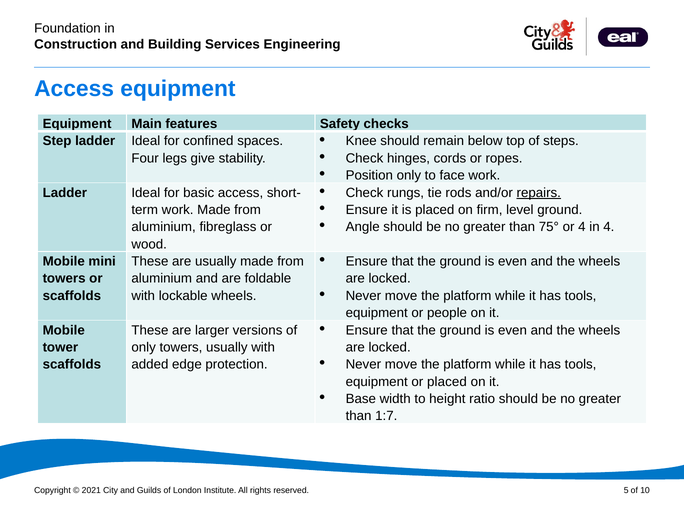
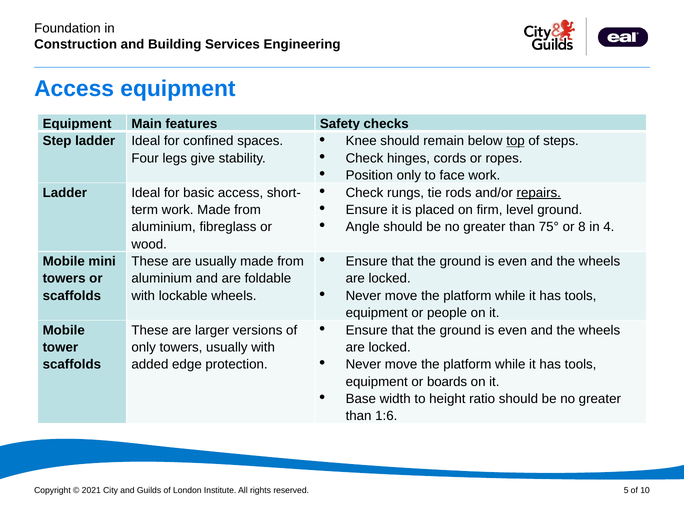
top underline: none -> present
or 4: 4 -> 8
or placed: placed -> boards
1:7: 1:7 -> 1:6
